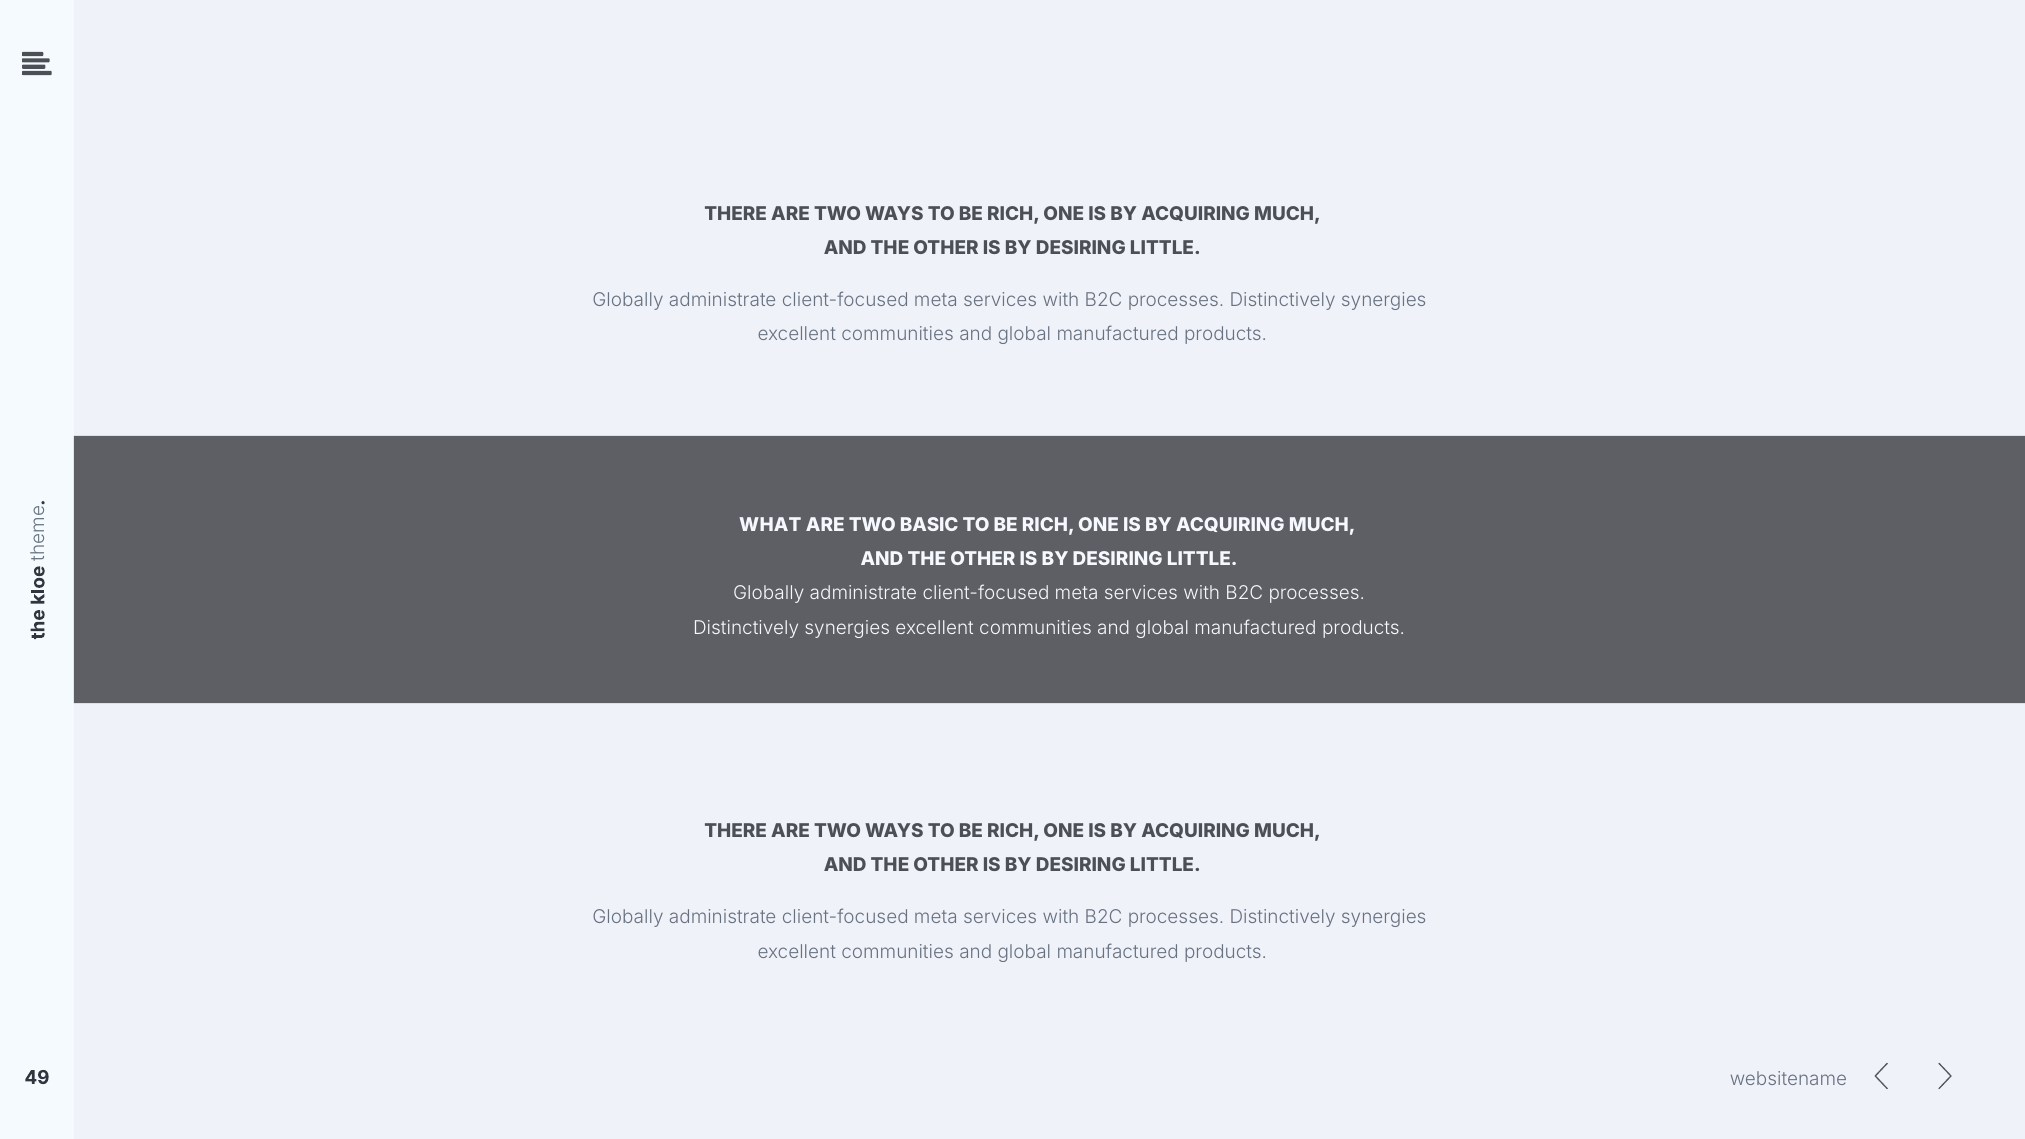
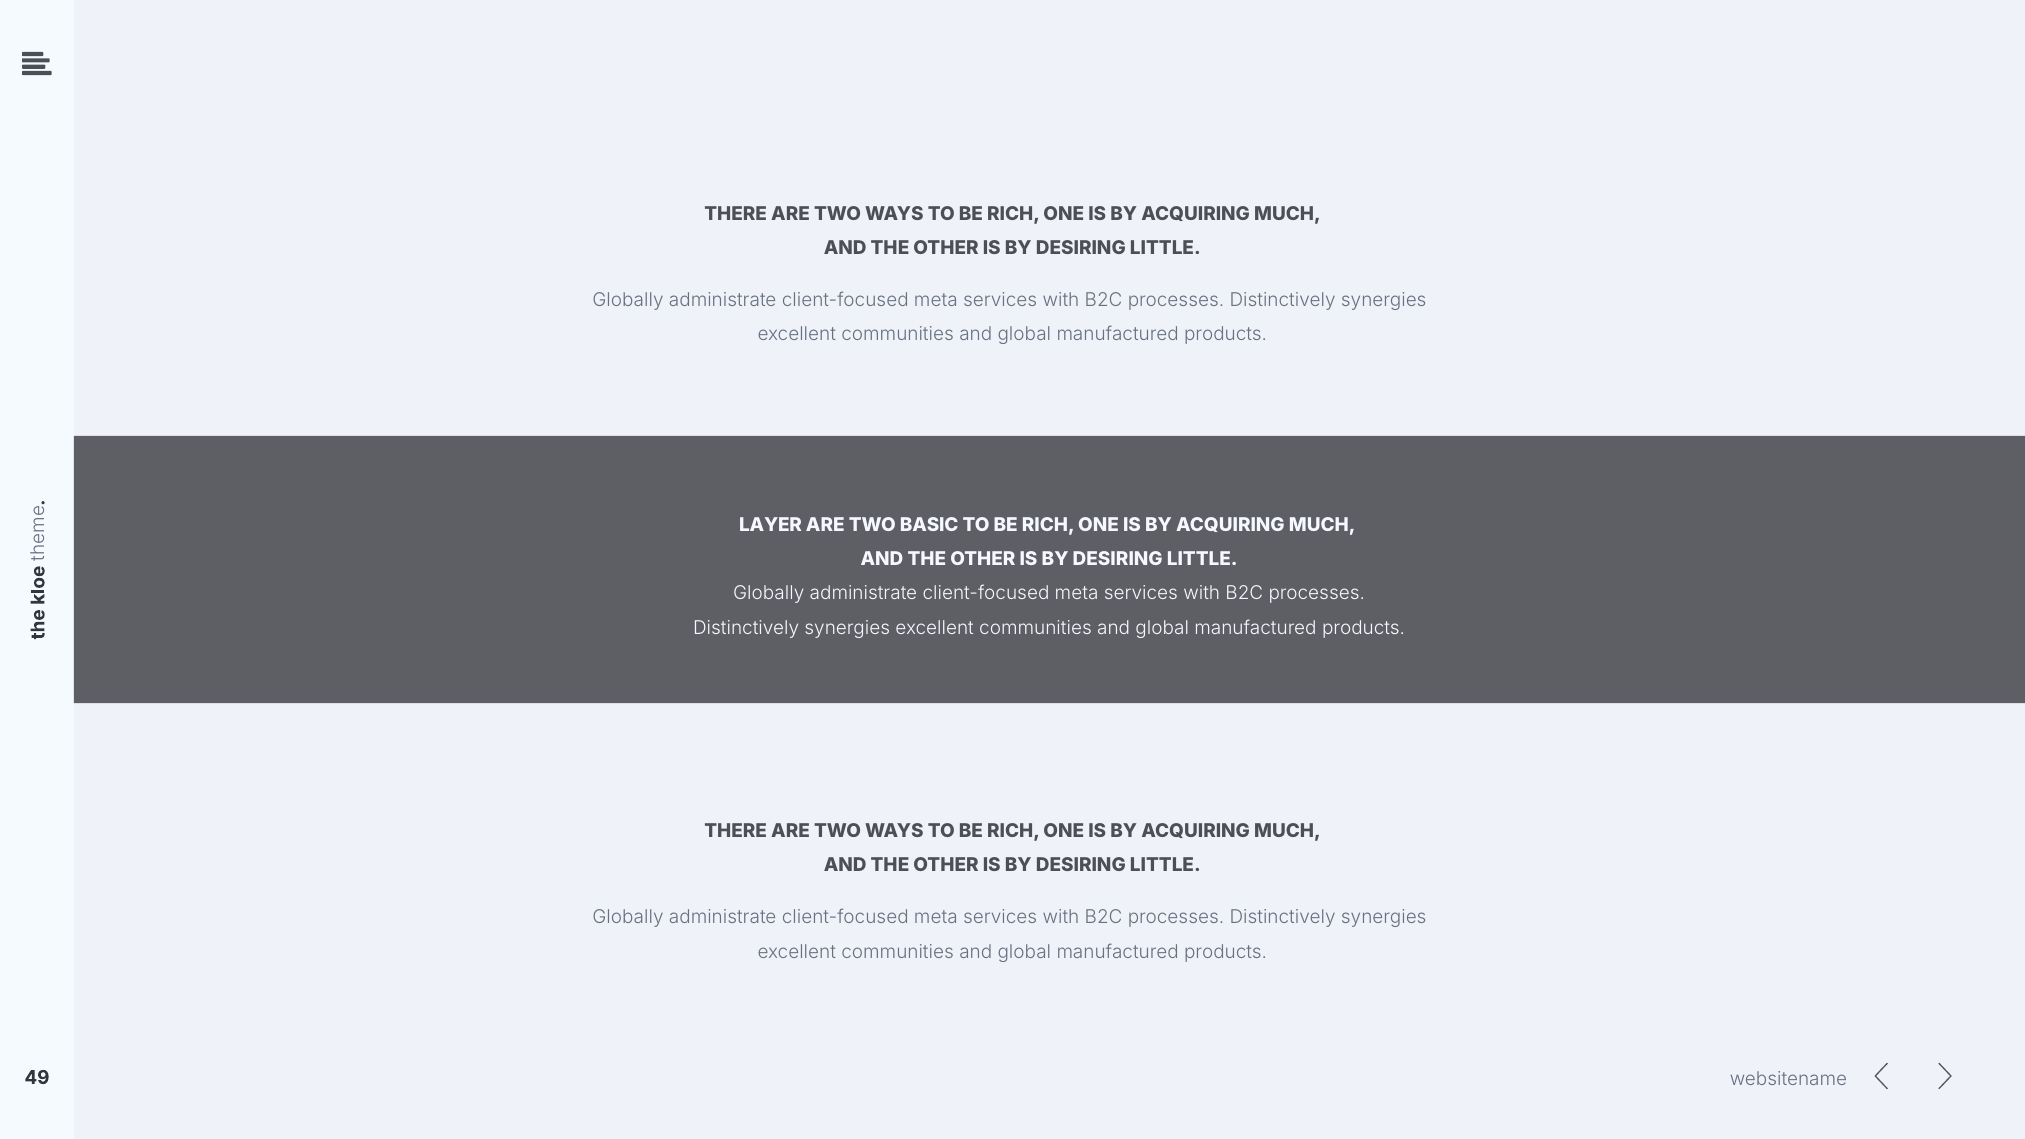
WHAT: WHAT -> LAYER
